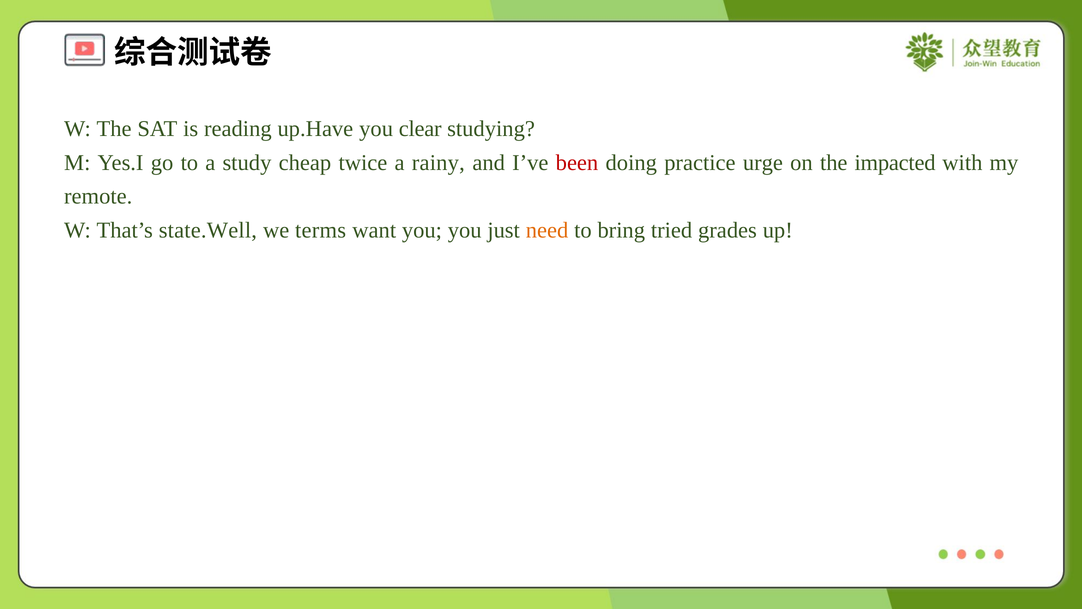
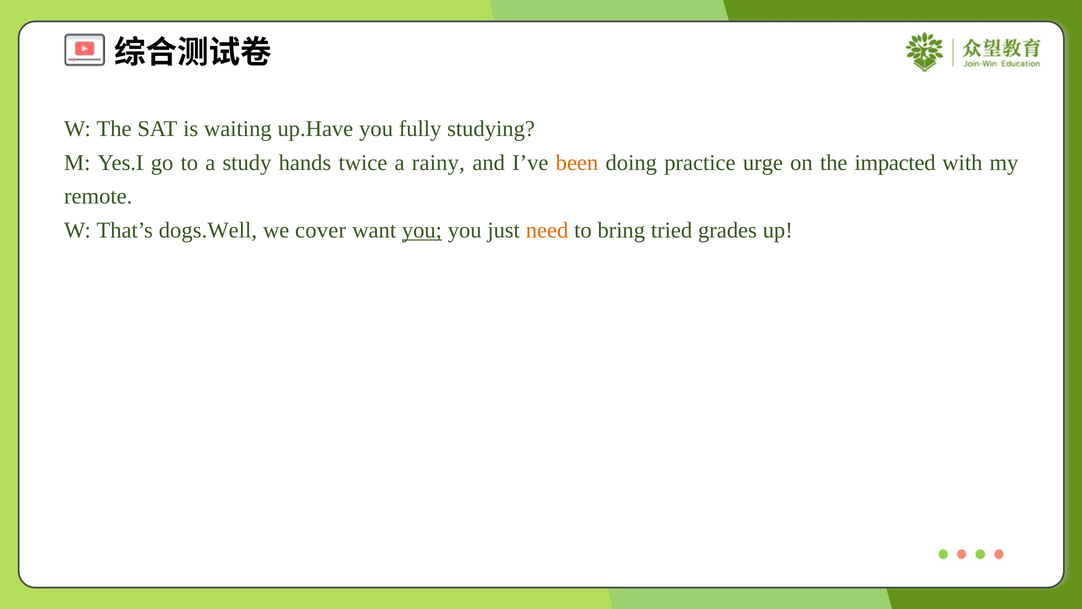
reading: reading -> waiting
clear: clear -> fully
cheap: cheap -> hands
been colour: red -> orange
state.Well: state.Well -> dogs.Well
terms: terms -> cover
you at (422, 230) underline: none -> present
